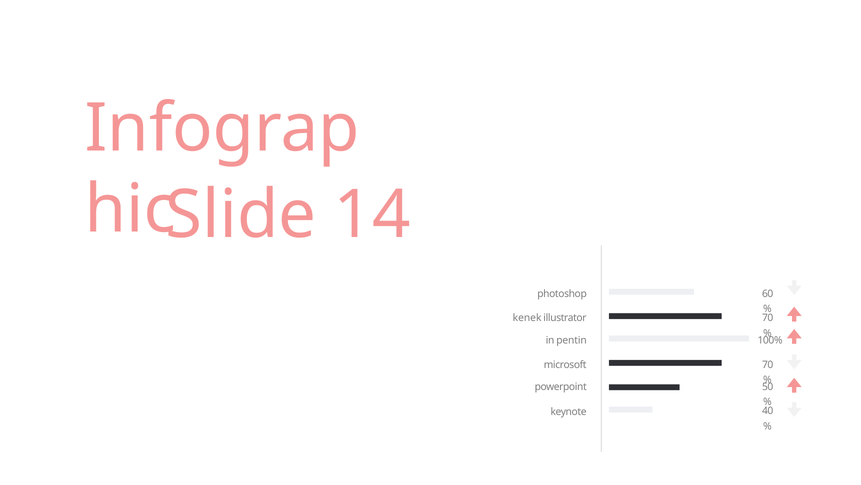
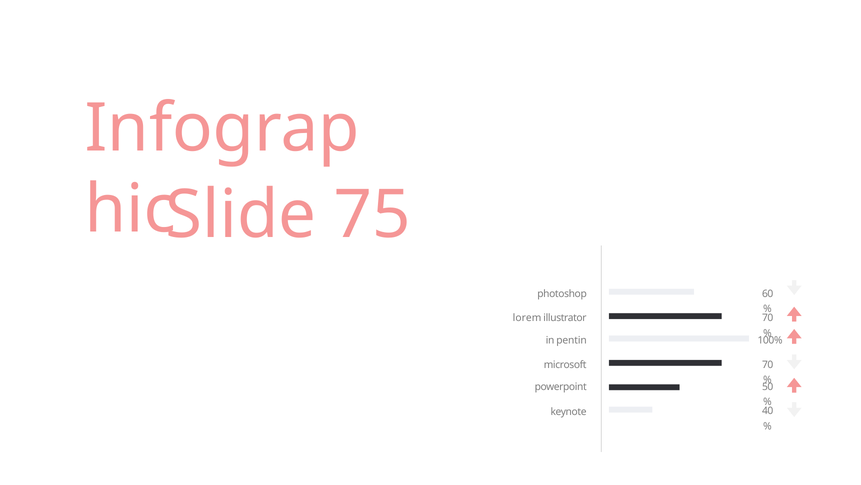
14: 14 -> 75
kenek: kenek -> lorem
